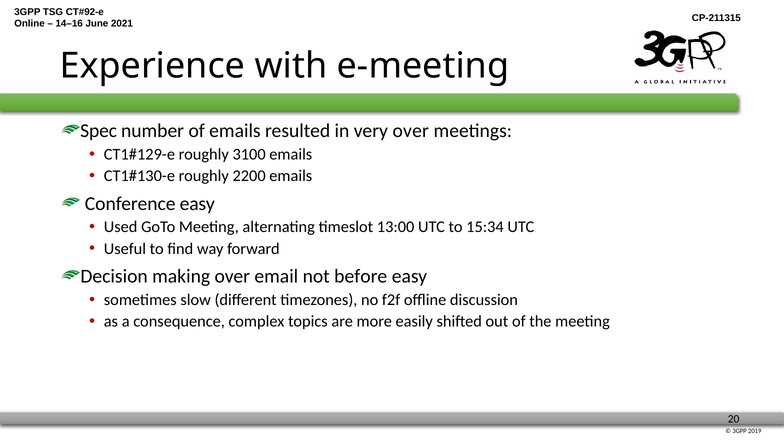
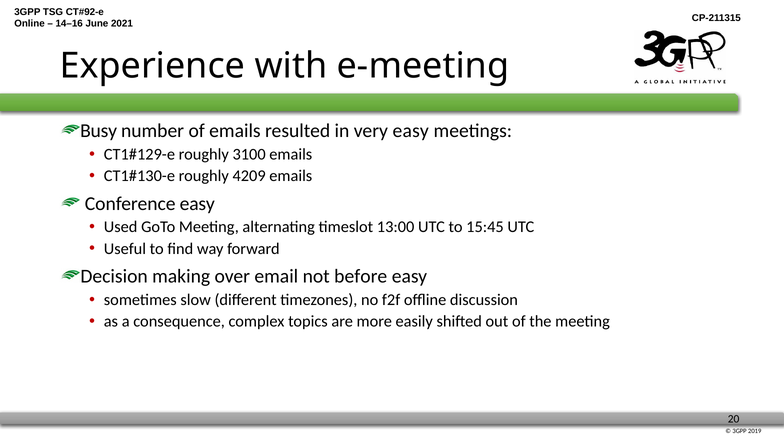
Spec: Spec -> Busy
very over: over -> easy
2200: 2200 -> 4209
15:34: 15:34 -> 15:45
